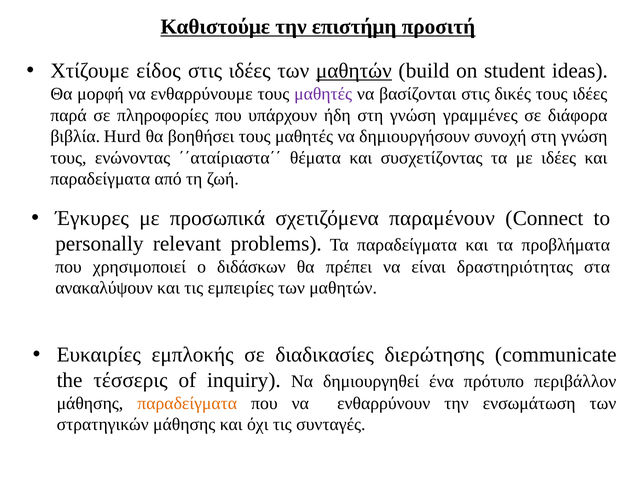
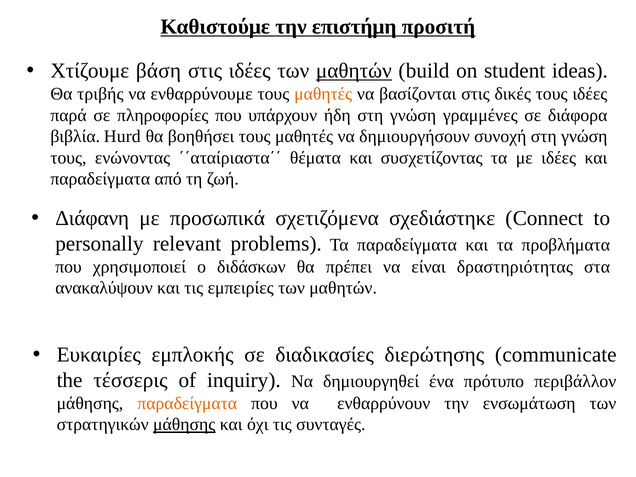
είδος: είδος -> βάση
μορφή: μορφή -> τριβής
μαθητές at (323, 94) colour: purple -> orange
Έγκυρες: Έγκυρες -> Διάφανη
παραμένουν: παραμένουν -> σχεδιάστηκε
μάθησης at (184, 425) underline: none -> present
